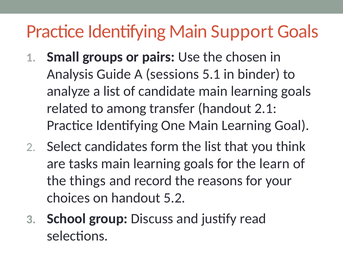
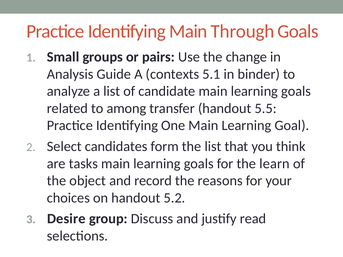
Support: Support -> Through
chosen: chosen -> change
sessions: sessions -> contexts
2.1: 2.1 -> 5.5
things: things -> object
School: School -> Desire
